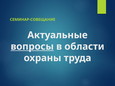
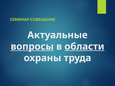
области underline: none -> present
